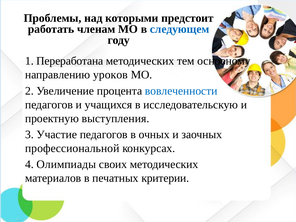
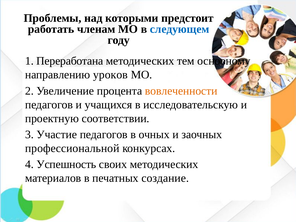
вовлеченности colour: blue -> orange
выступления: выступления -> соответствии
Олимпиады: Олимпиады -> Успешность
критерии: критерии -> создание
